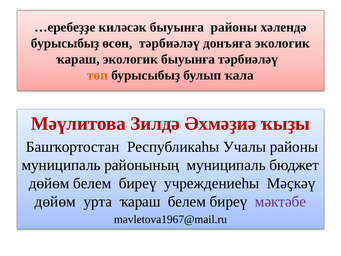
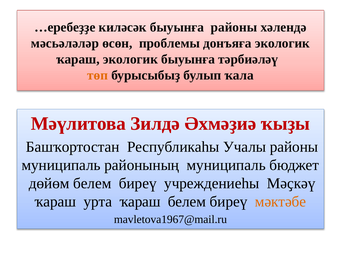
бурысыбыҙ at (65, 43): бурысыбыҙ -> мәсьәләләр
өсөн тәрбиәләү: тәрбиәләү -> проблемы
дөйөм at (55, 201): дөйөм -> ҡараш
мәктәбе colour: purple -> orange
